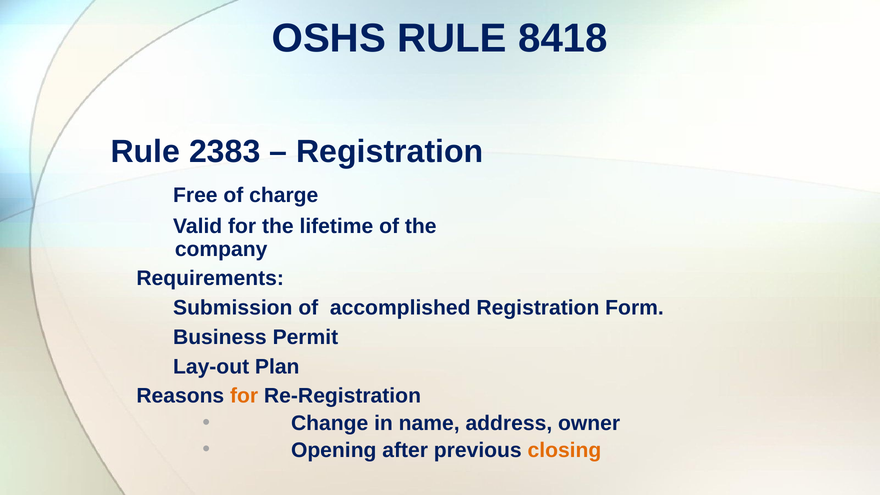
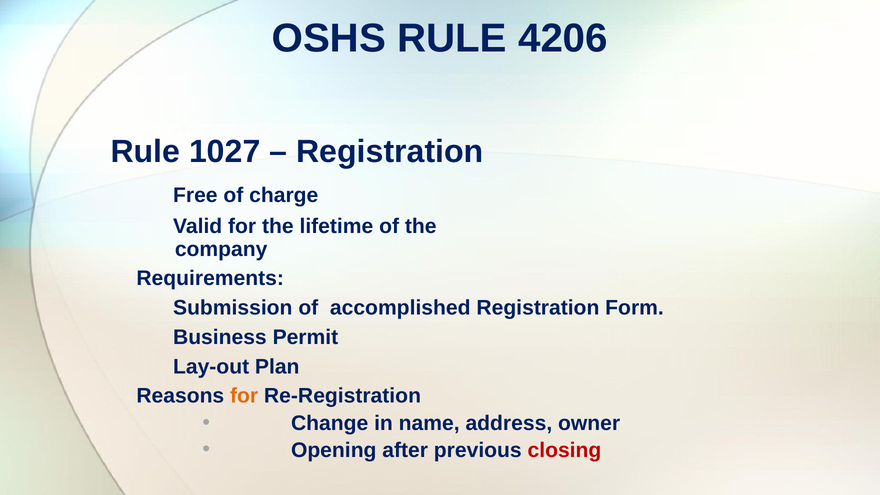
8418: 8418 -> 4206
2383: 2383 -> 1027
closing colour: orange -> red
